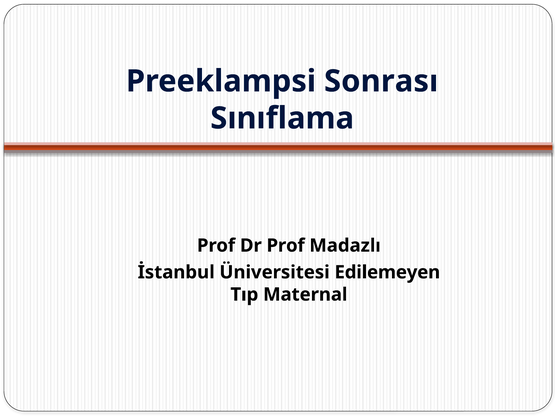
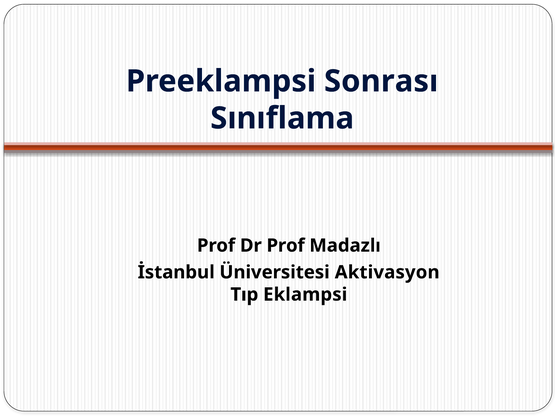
Edilemeyen: Edilemeyen -> Aktivasyon
Maternal: Maternal -> Eklampsi
